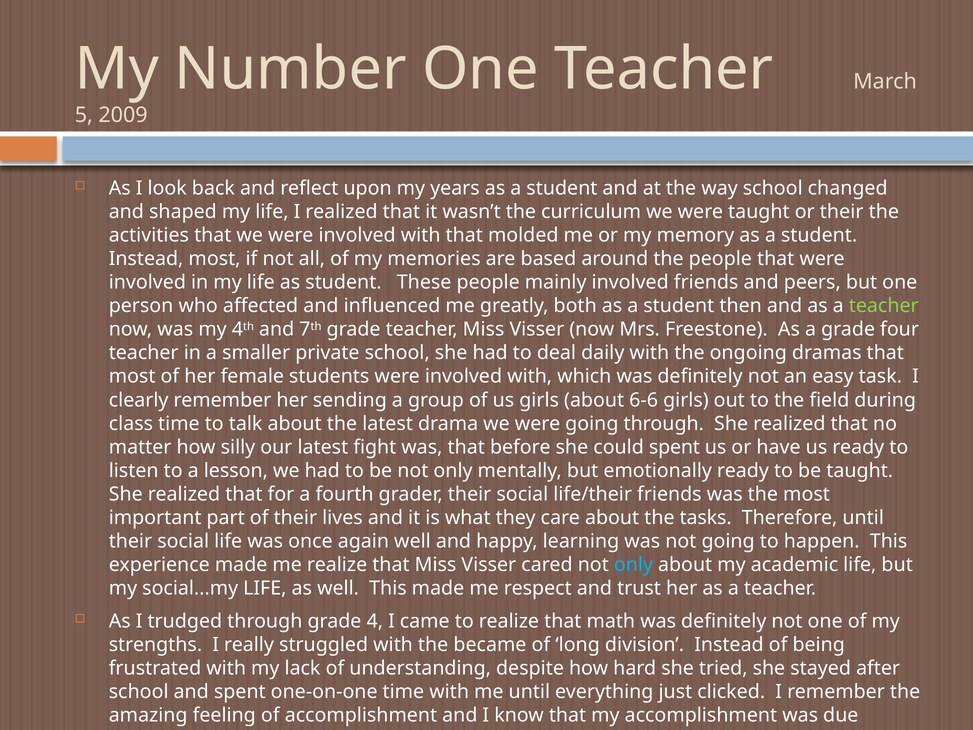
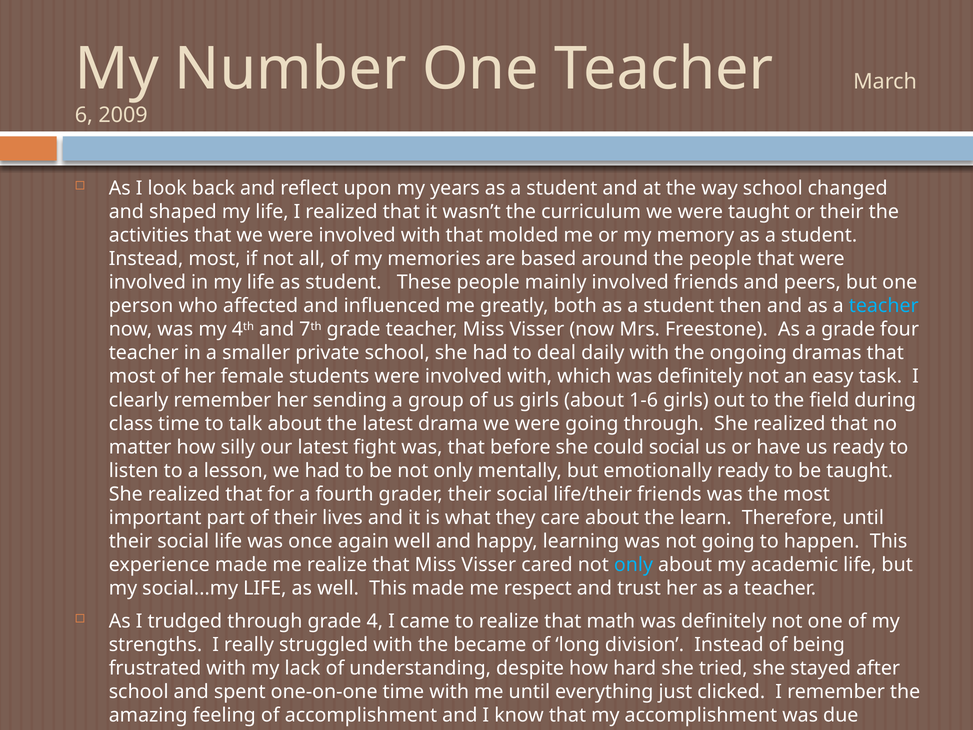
5: 5 -> 6
teacher at (884, 306) colour: light green -> light blue
6-6: 6-6 -> 1-6
could spent: spent -> social
tasks: tasks -> learn
